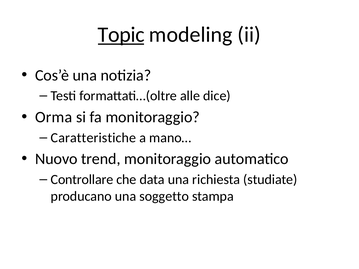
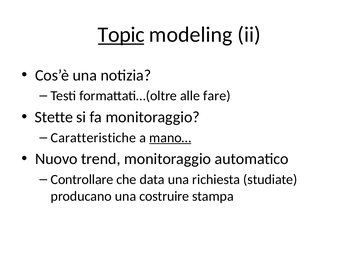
dice: dice -> fare
Orma: Orma -> Stette
mano… underline: none -> present
soggetto: soggetto -> costruire
